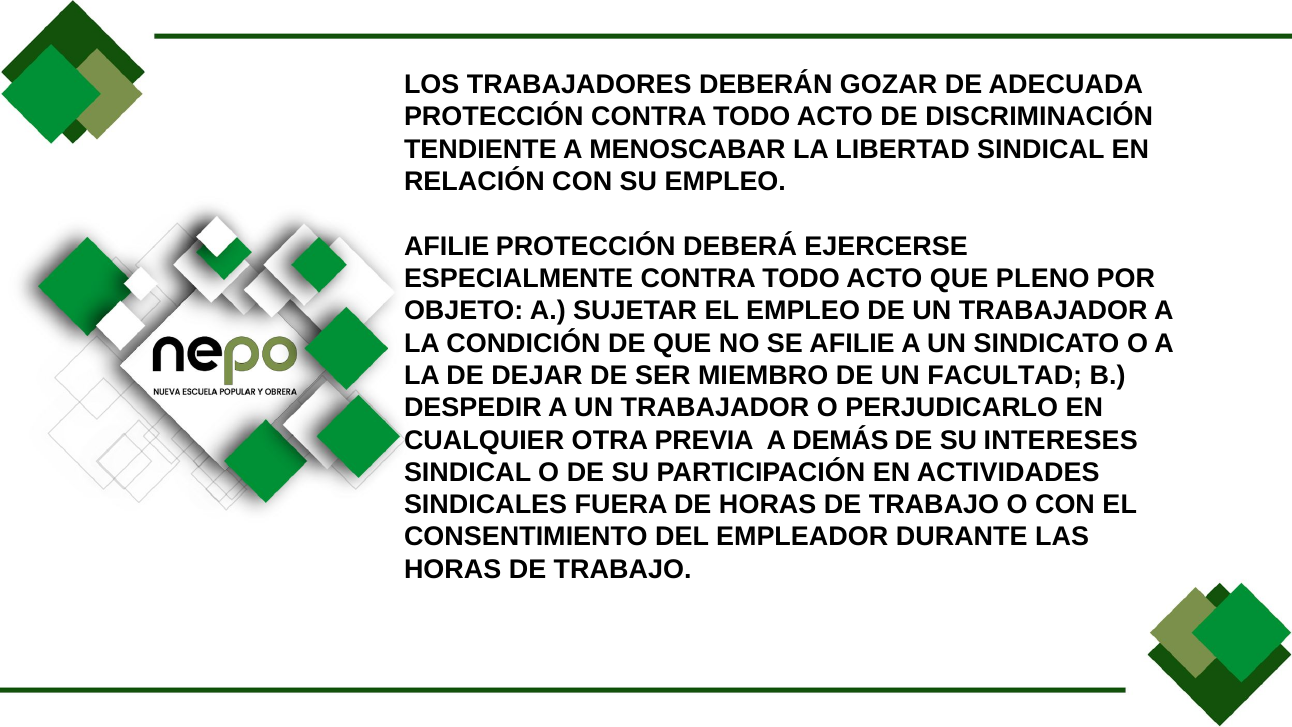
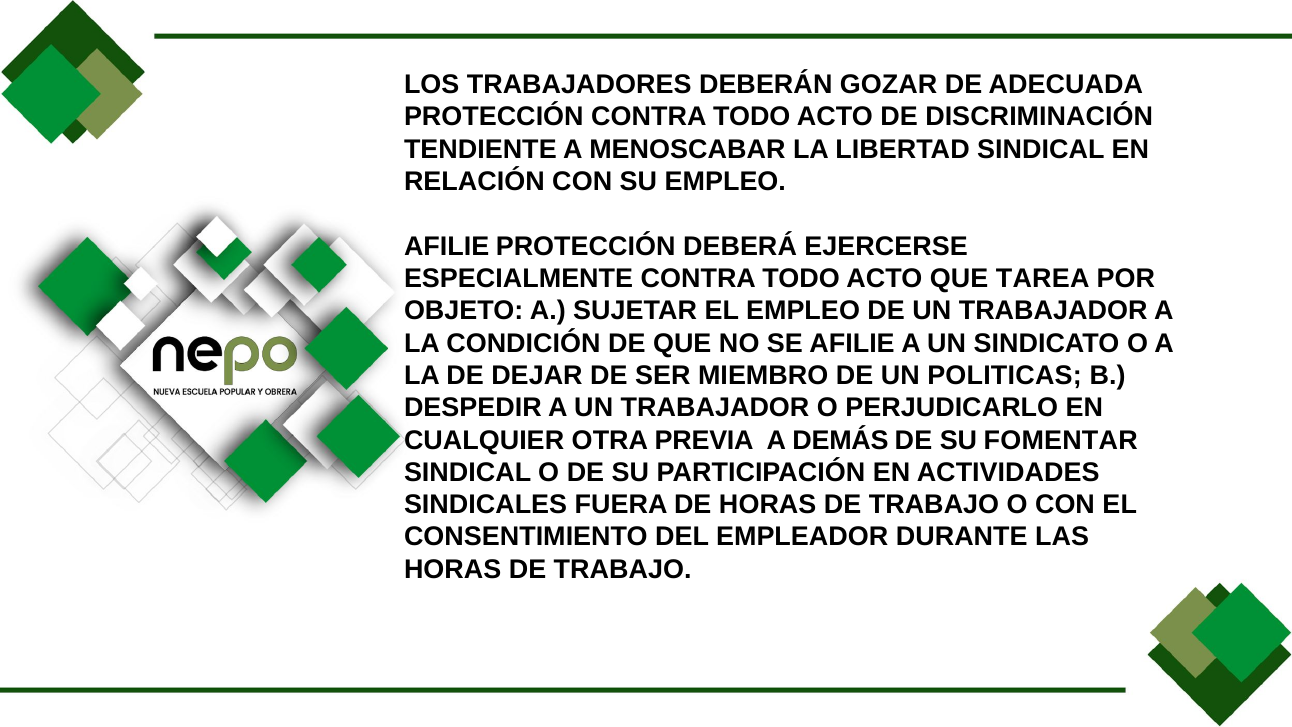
PLENO: PLENO -> TAREA
FACULTAD: FACULTAD -> POLITICAS
INTERESES: INTERESES -> FOMENTAR
